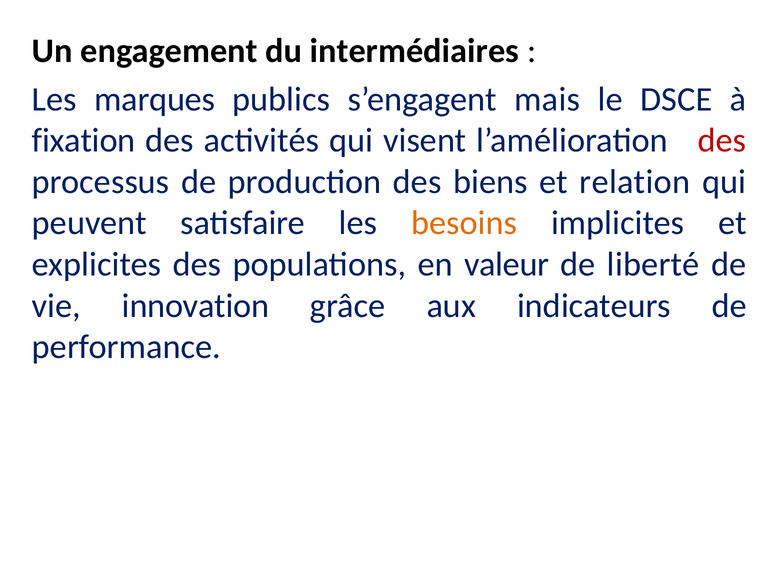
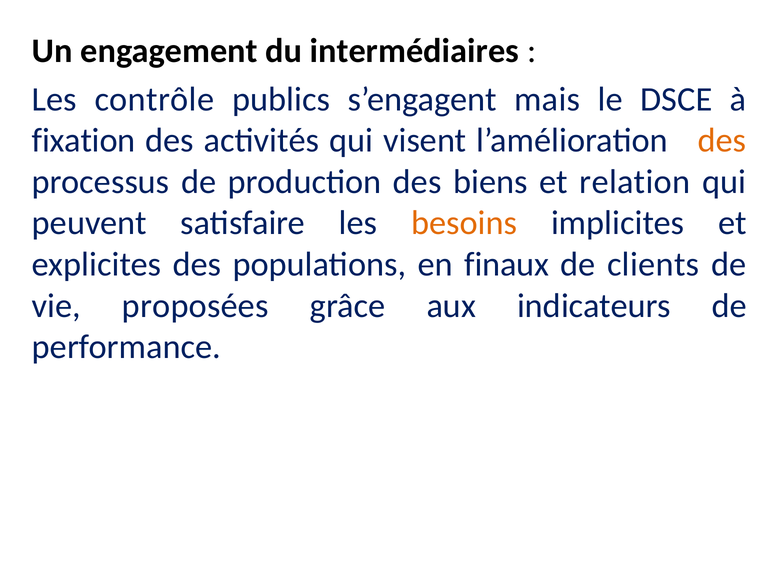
marques: marques -> contrôle
des at (722, 140) colour: red -> orange
valeur: valeur -> finaux
liberté: liberté -> clients
innovation: innovation -> proposées
